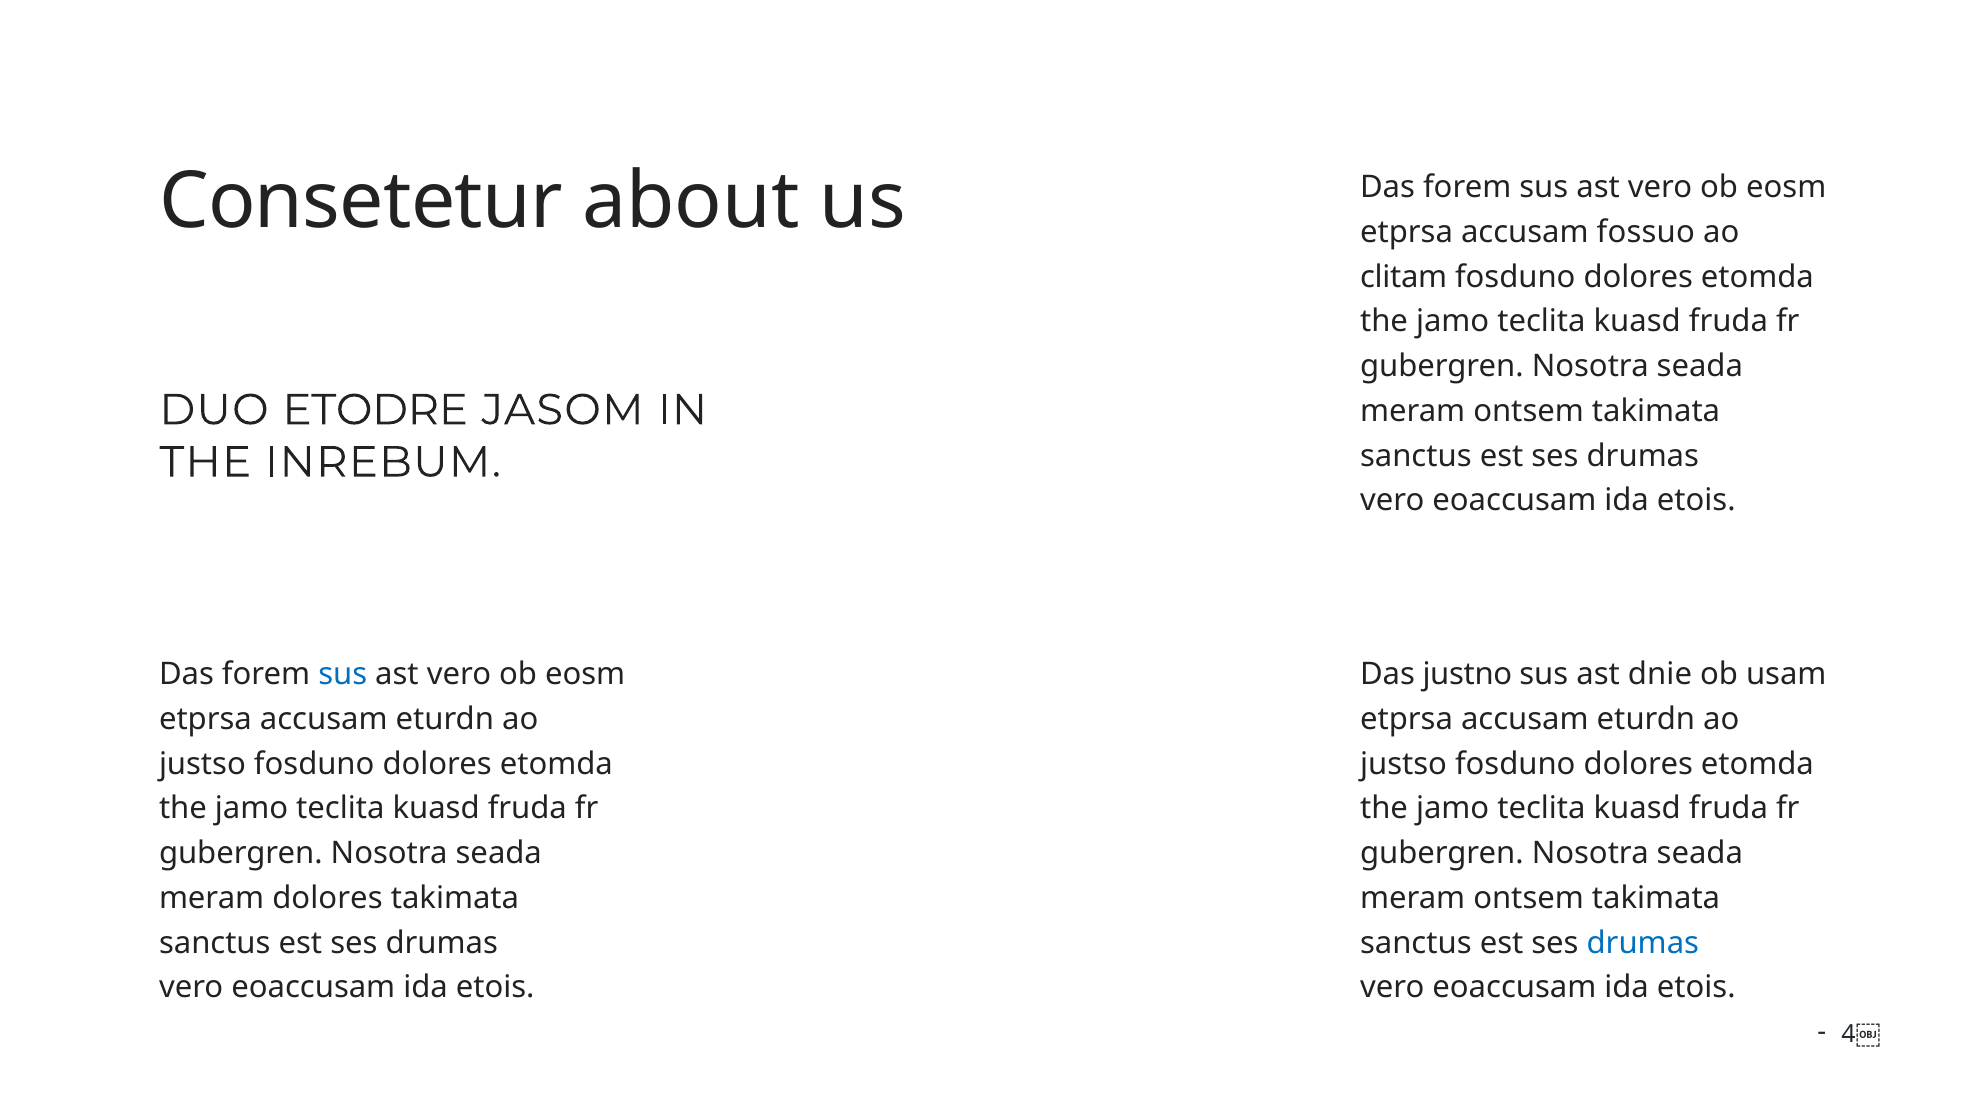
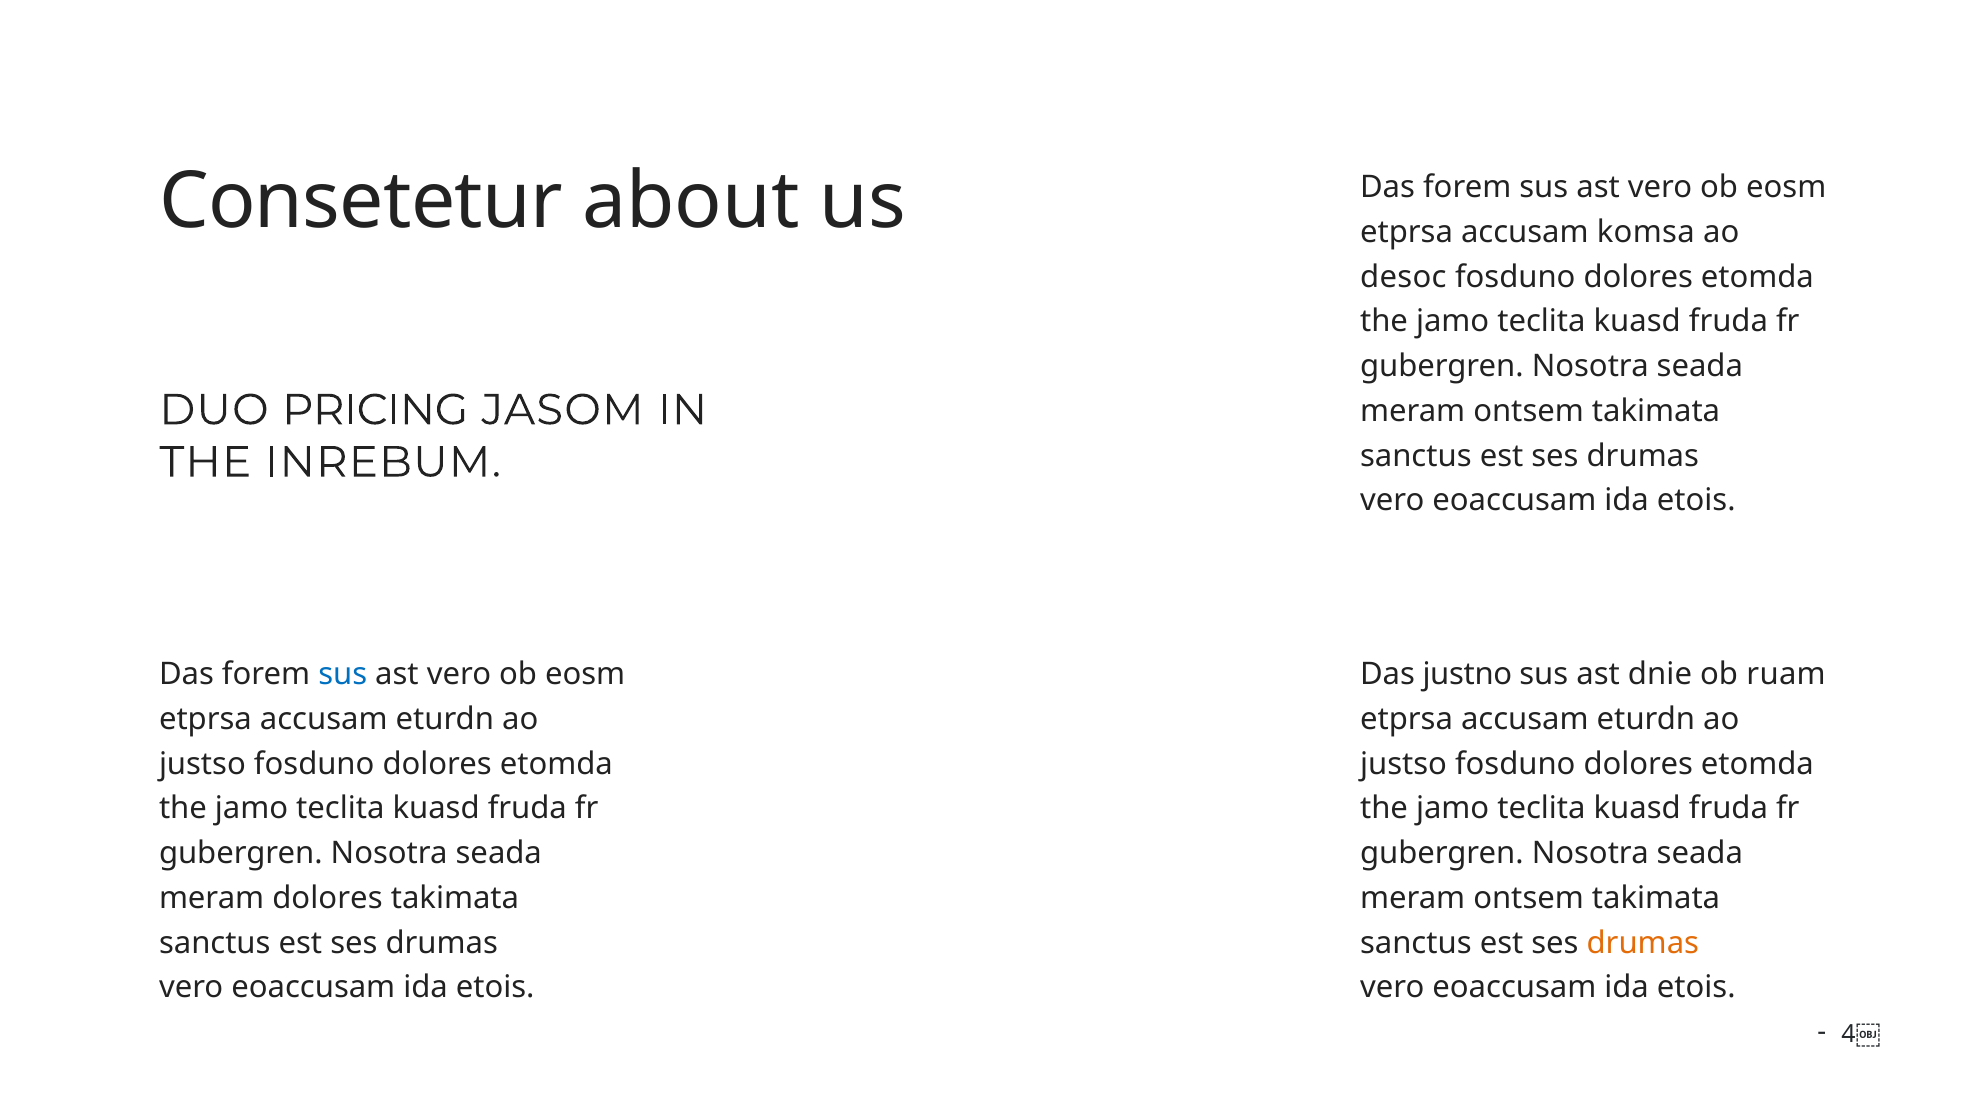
fossuo: fossuo -> komsa
clitam: clitam -> desoc
ETODRE: ETODRE -> PRICING
usam: usam -> ruam
drumas at (1643, 942) colour: blue -> orange
